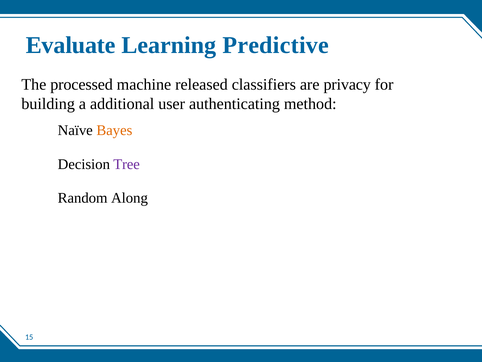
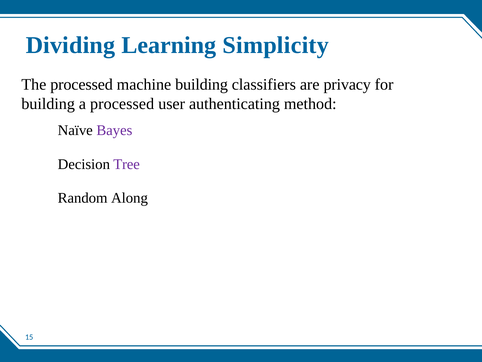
Evaluate: Evaluate -> Dividing
Predictive: Predictive -> Simplicity
machine released: released -> building
a additional: additional -> processed
Bayes colour: orange -> purple
